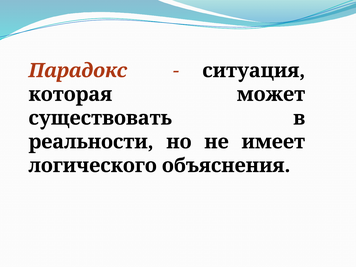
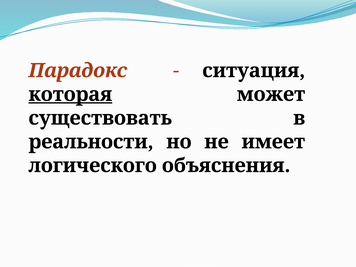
которая underline: none -> present
